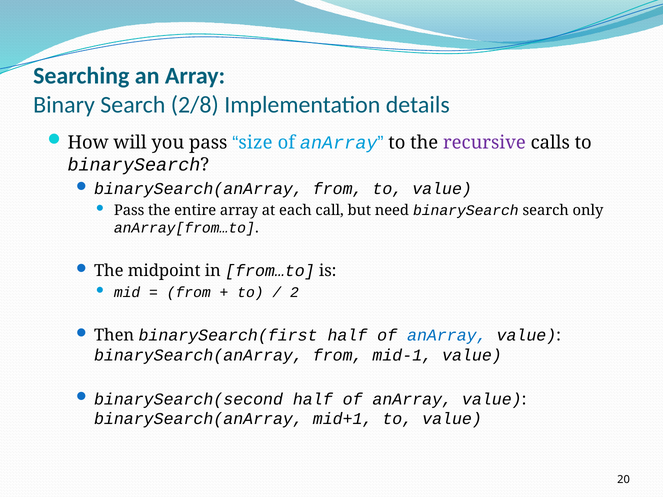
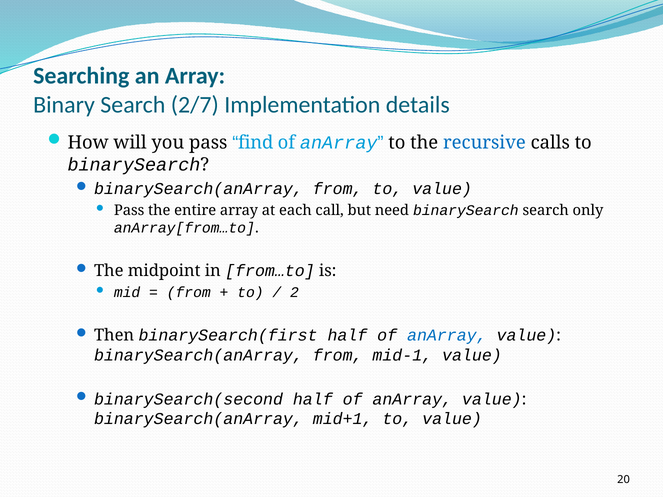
2/8: 2/8 -> 2/7
size: size -> find
recursive colour: purple -> blue
